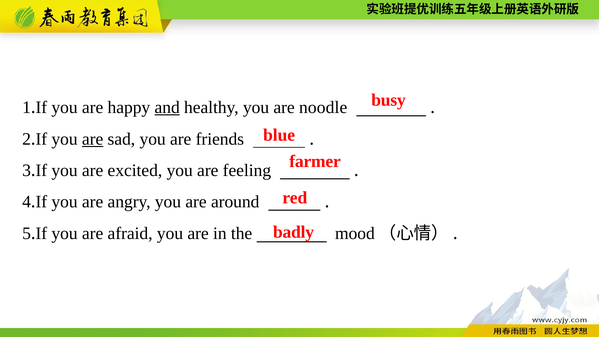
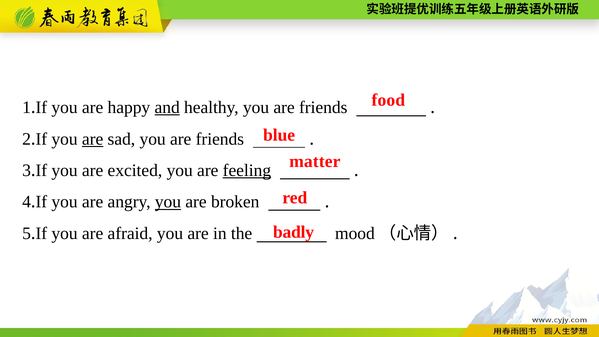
busy: busy -> food
healthy you are noodle: noodle -> friends
farmer: farmer -> matter
feeling underline: none -> present
you at (168, 202) underline: none -> present
around: around -> broken
